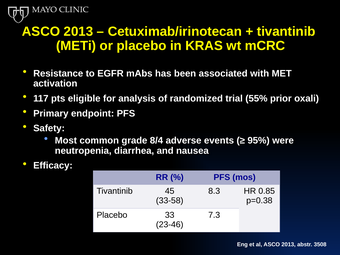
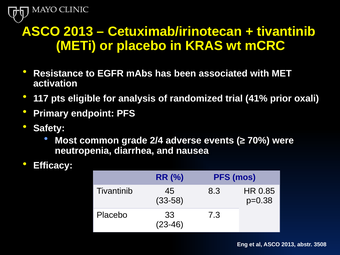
55%: 55% -> 41%
8/4: 8/4 -> 2/4
95%: 95% -> 70%
